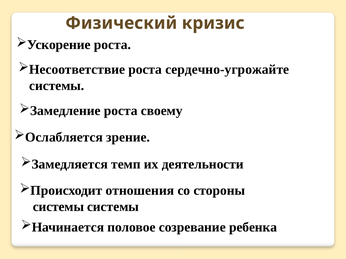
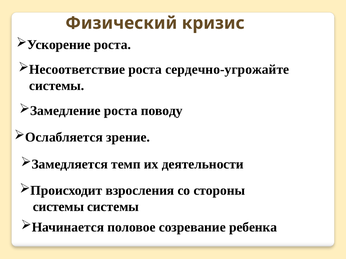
своему: своему -> поводу
отношения: отношения -> взросления
